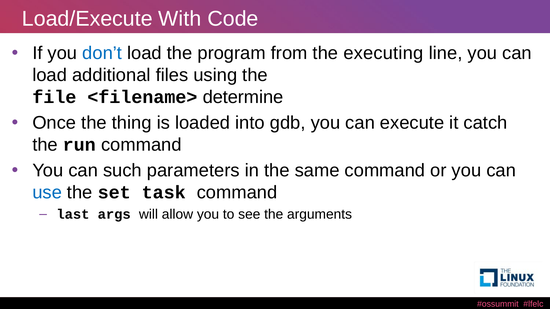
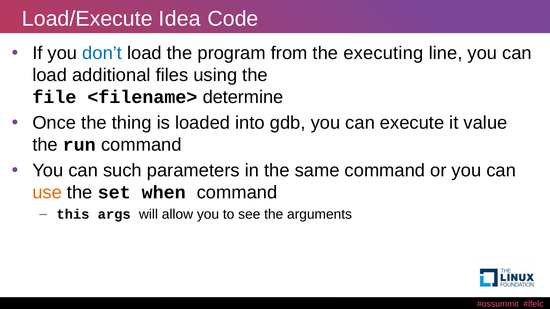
With: With -> Idea
catch: catch -> value
use colour: blue -> orange
task: task -> when
last: last -> this
